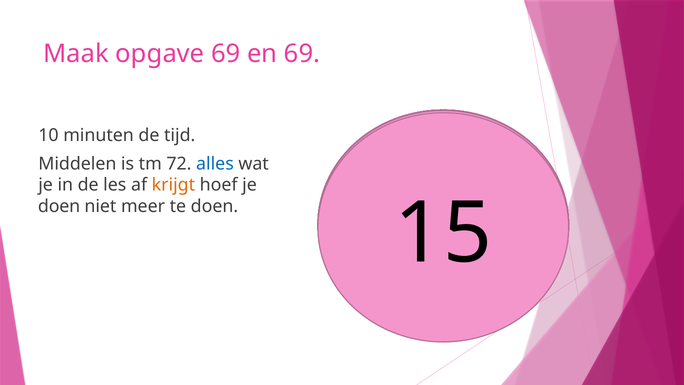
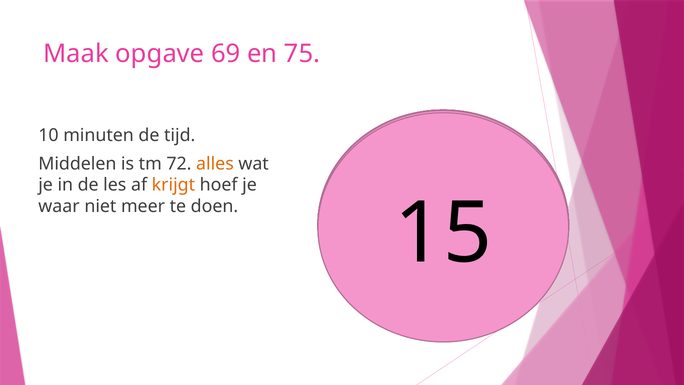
en 69: 69 -> 75
alles colour: blue -> orange
doen at (59, 206): doen -> waar
